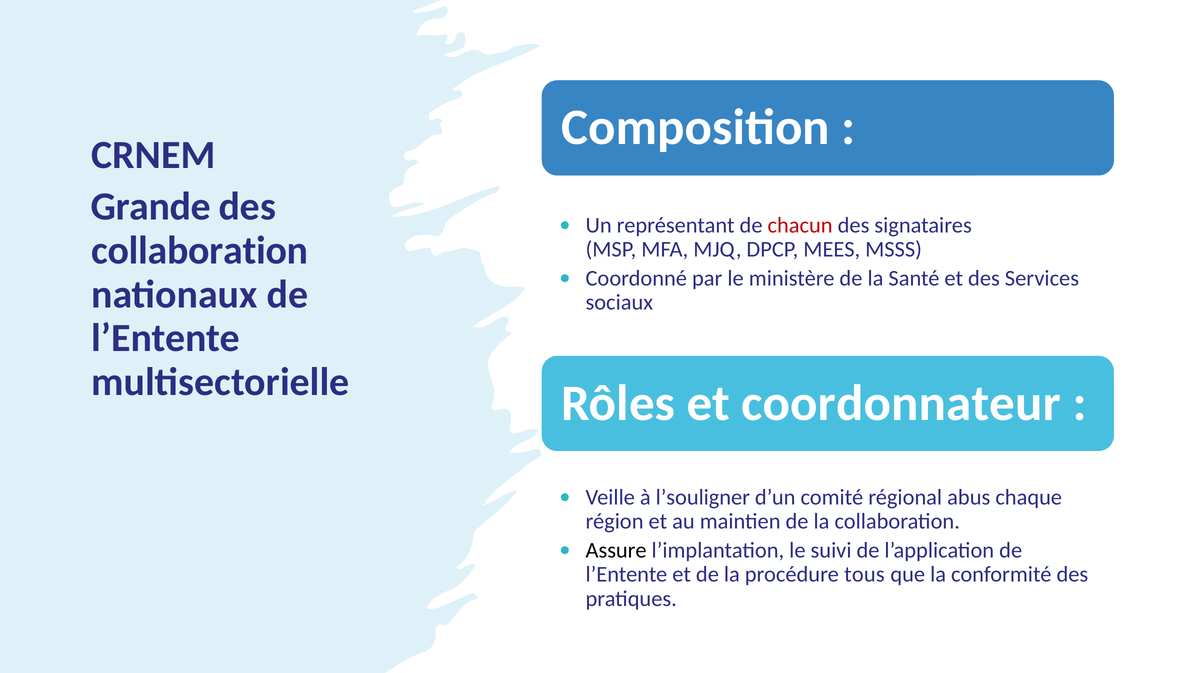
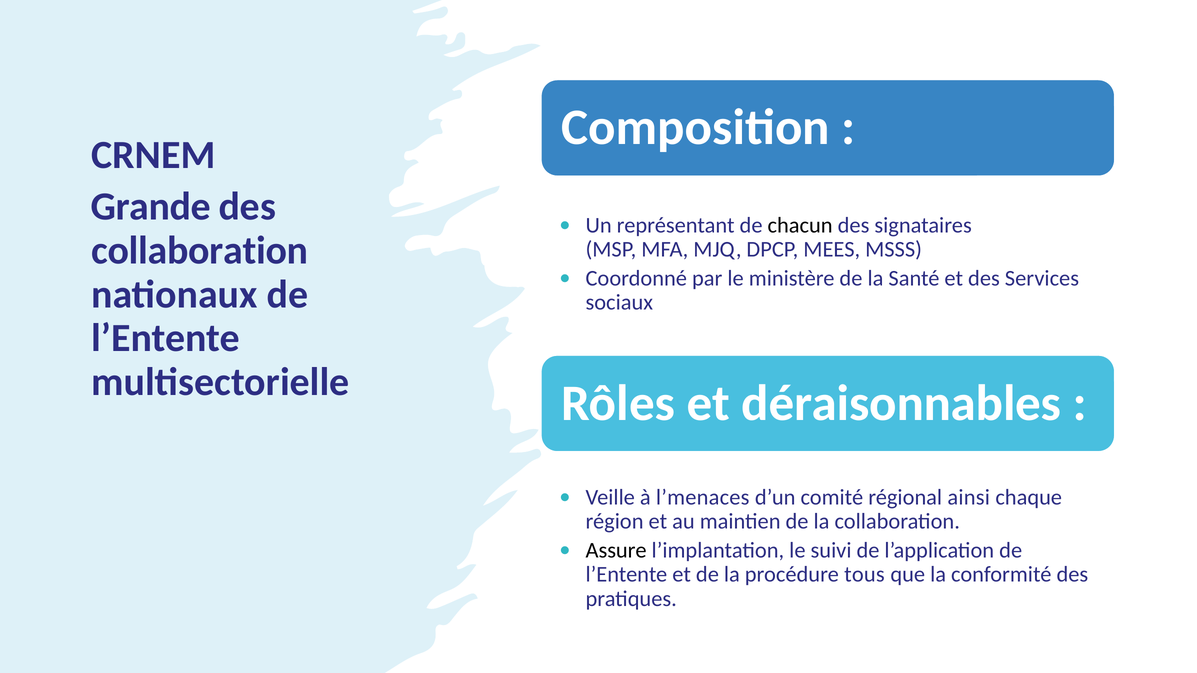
chacun colour: red -> black
coordonnateur: coordonnateur -> déraisonnables
l’souligner: l’souligner -> l’menaces
abus: abus -> ainsi
